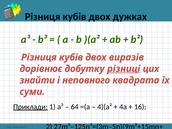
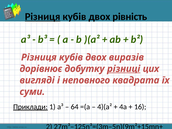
Різниця at (43, 17) underline: none -> present
дужках: дужках -> рівність
знайти: знайти -> вигляді
